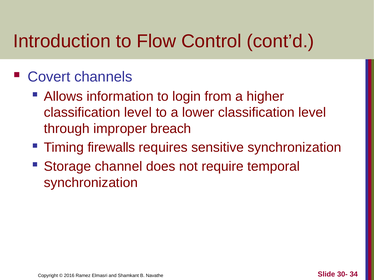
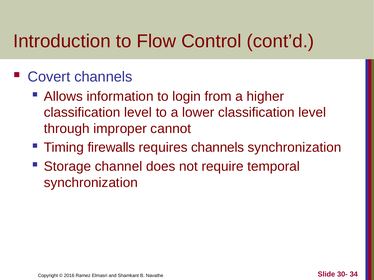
breach: breach -> cannot
requires sensitive: sensitive -> channels
